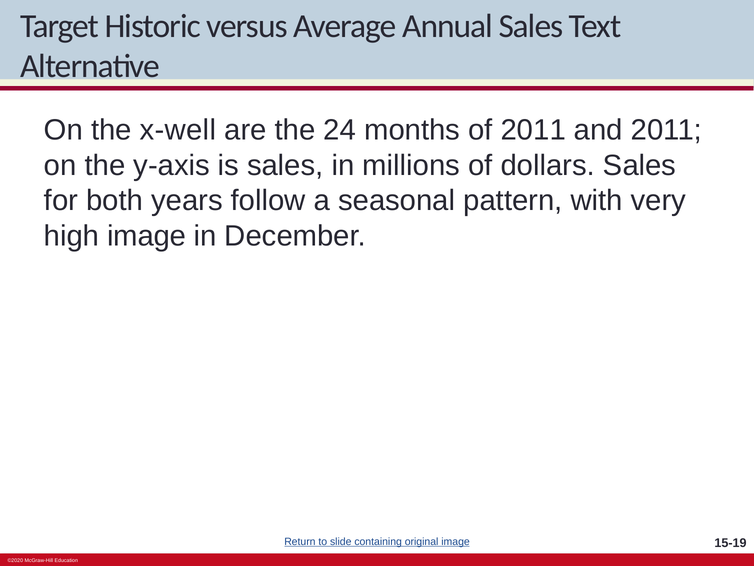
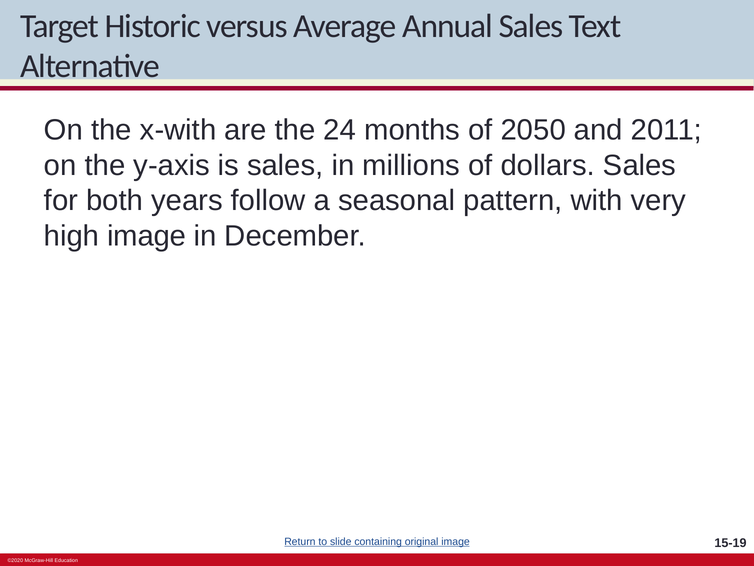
x-well: x-well -> x-with
of 2011: 2011 -> 2050
